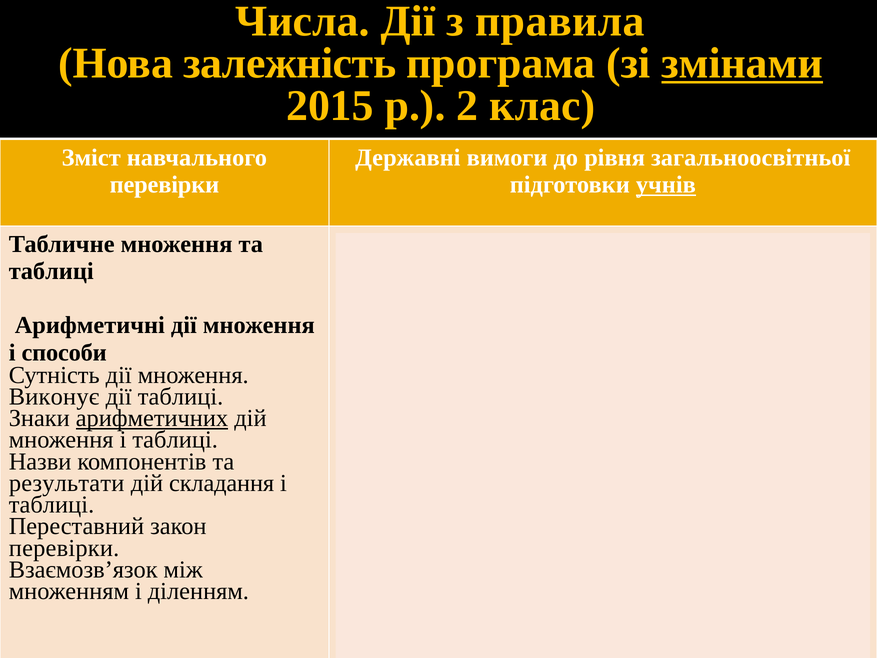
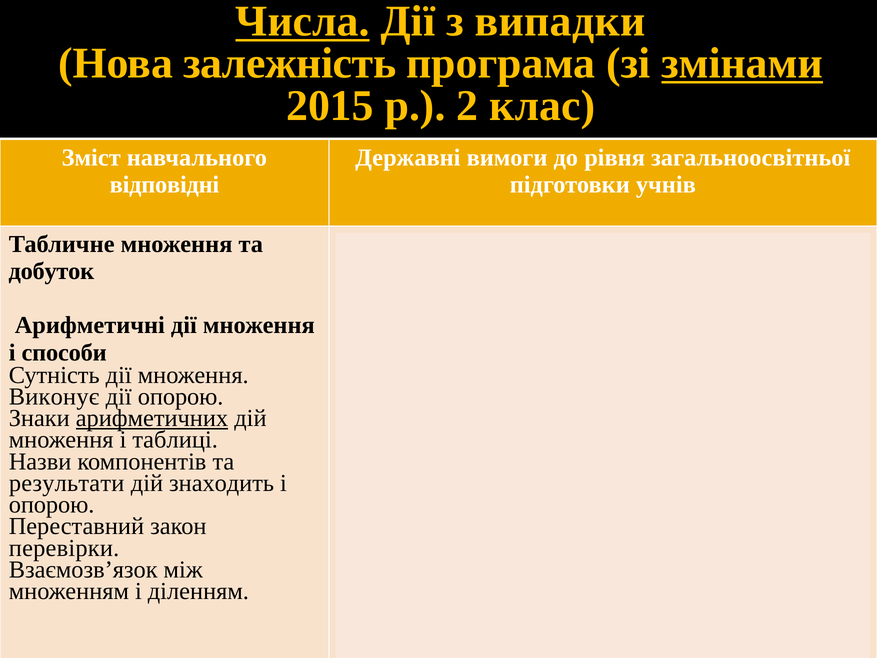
Числа underline: none -> present
правила: правила -> випадки
перевірки at (164, 185): перевірки -> відповідні
учнів underline: present -> none
таблиці at (51, 271): таблиці -> добуток
дії таблиці: таблиці -> опорою
складання: складання -> знаходить
таблиці at (52, 505): таблиці -> опорою
